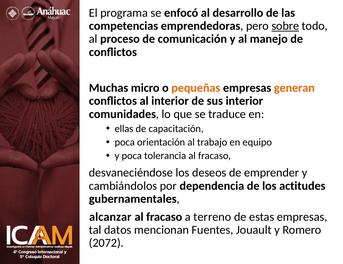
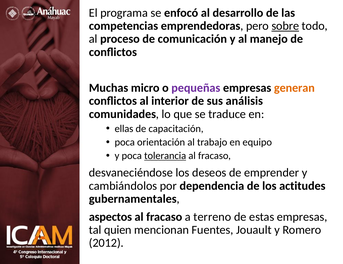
pequeñas colour: orange -> purple
sus interior: interior -> análisis
tolerancia underline: none -> present
alcanzar: alcanzar -> aspectos
datos: datos -> quien
2072: 2072 -> 2012
